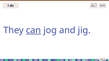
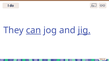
jig underline: none -> present
